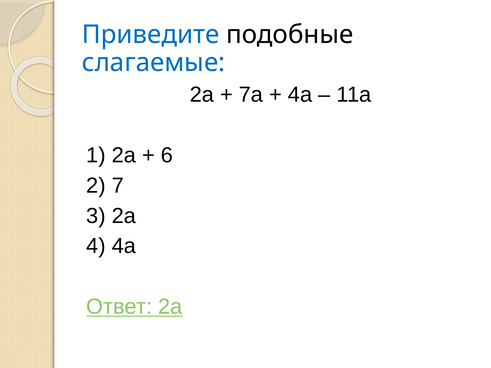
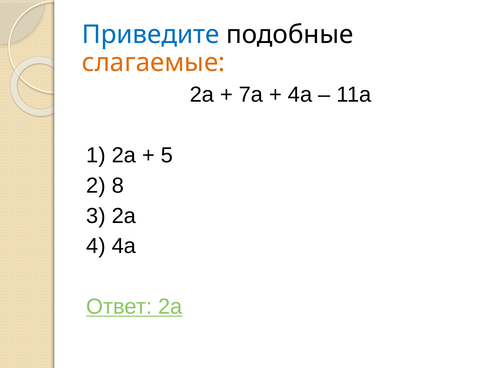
слагаемые colour: blue -> orange
6: 6 -> 5
7: 7 -> 8
